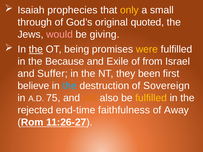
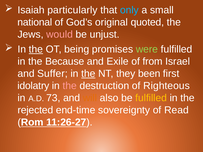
prophecies: prophecies -> particularly
only colour: yellow -> light blue
through: through -> national
giving: giving -> unjust
were colour: yellow -> light green
the at (88, 74) underline: none -> present
believe: believe -> idolatry
the at (70, 86) colour: light blue -> pink
Sovereign: Sovereign -> Righteous
75: 75 -> 73
faithfulness: faithfulness -> sovereignty
Away: Away -> Read
